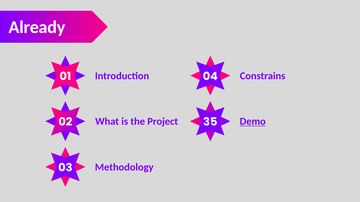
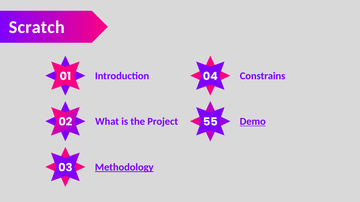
Already: Already -> Scratch
35: 35 -> 55
Methodology underline: none -> present
